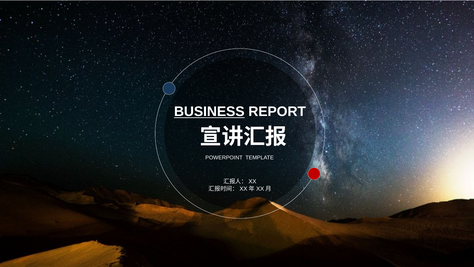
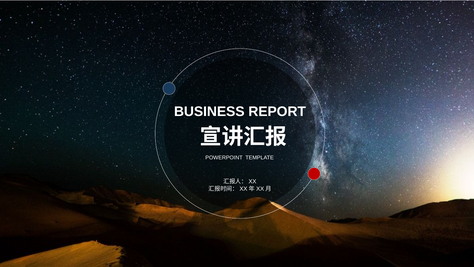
BUSINESS underline: present -> none
